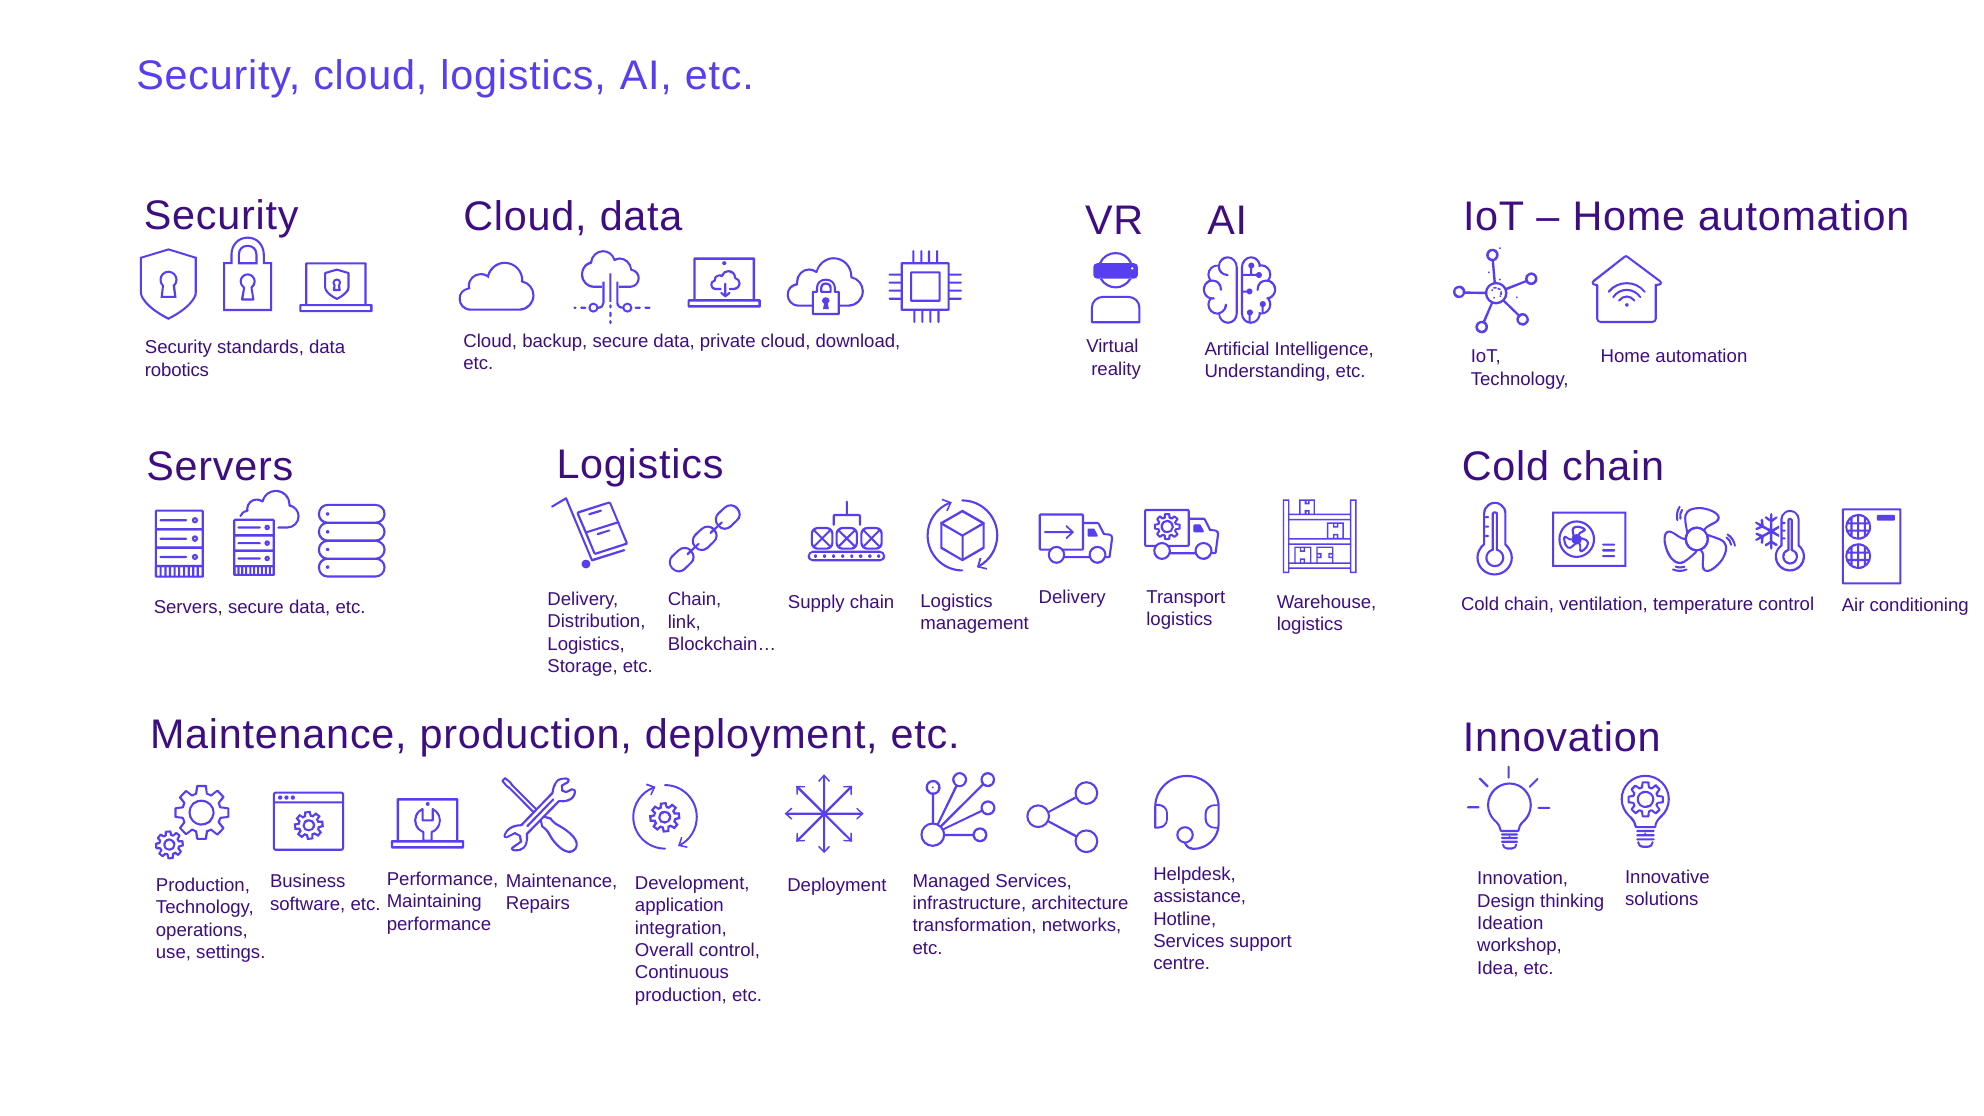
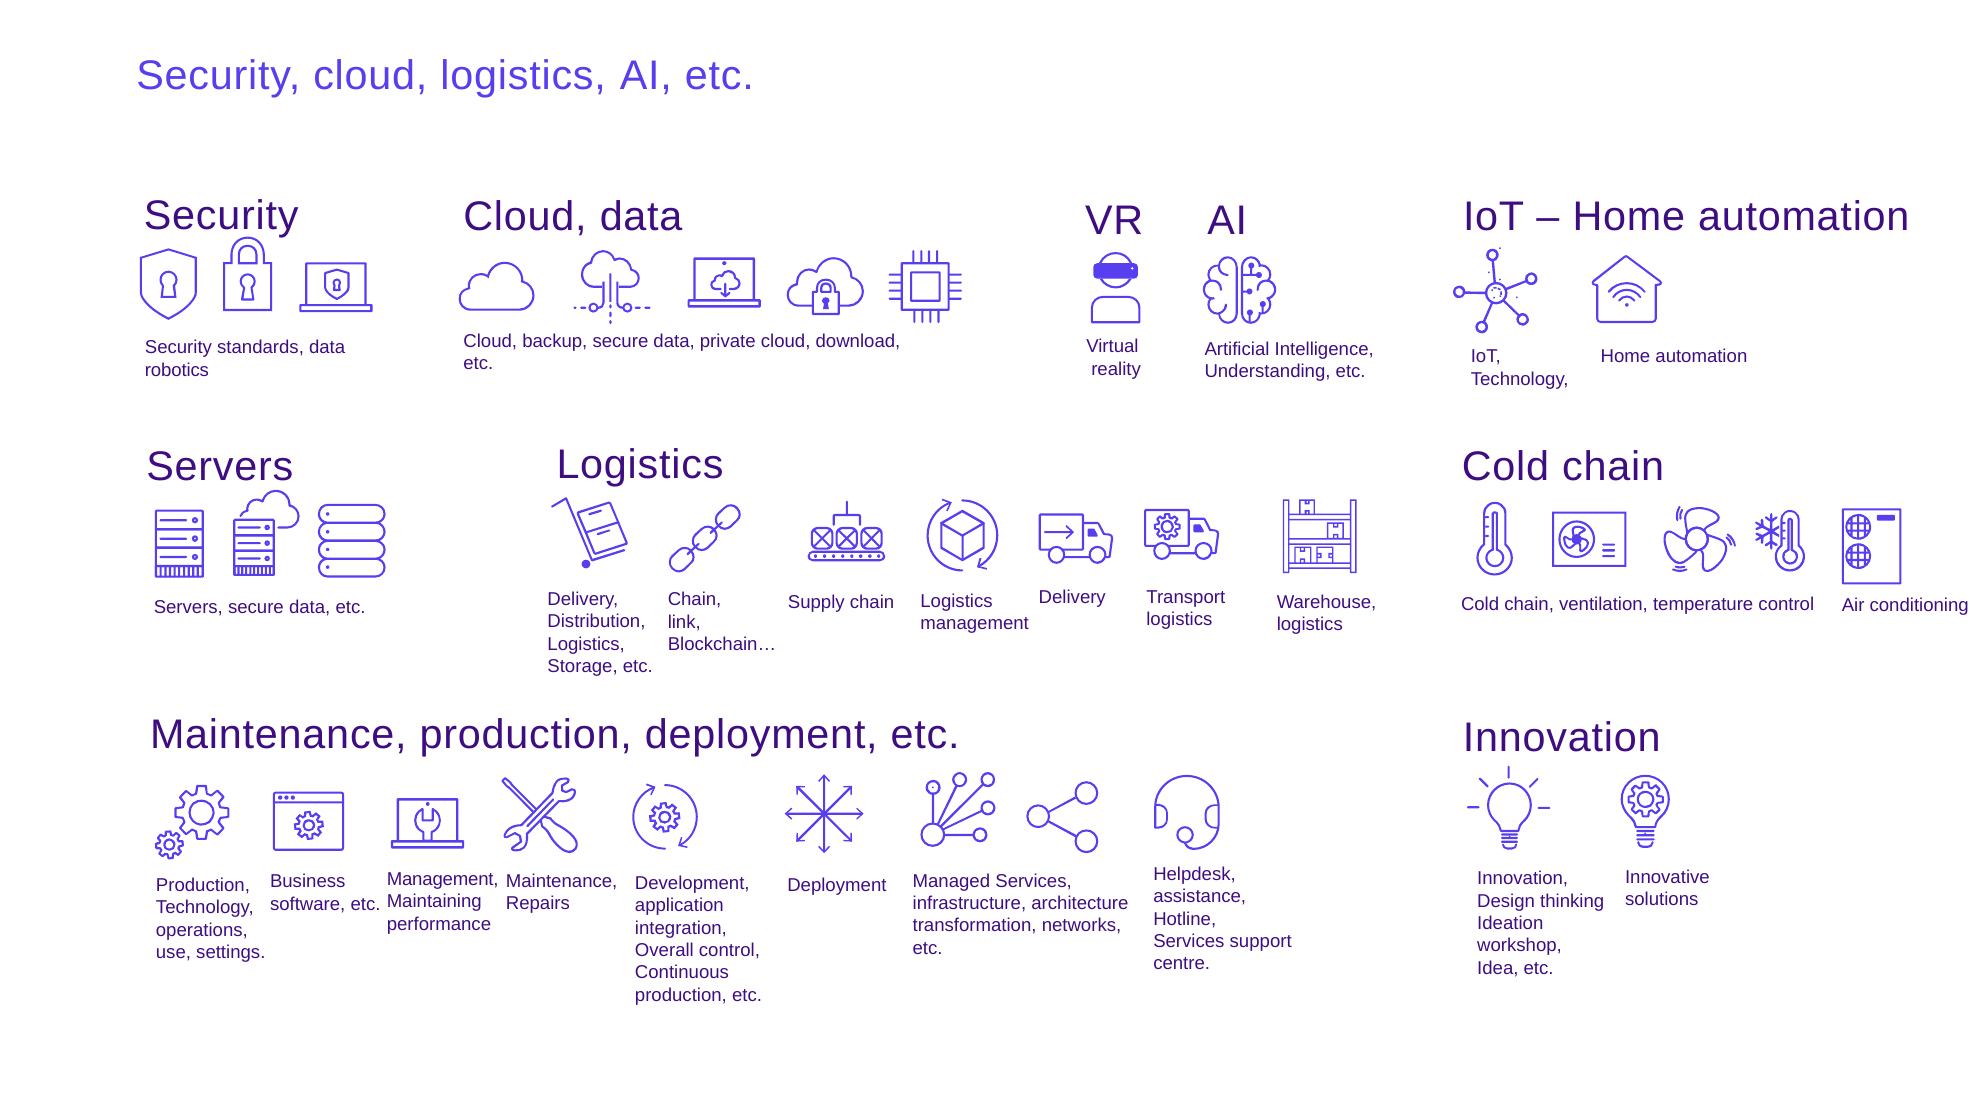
Performance at (443, 880): Performance -> Management
